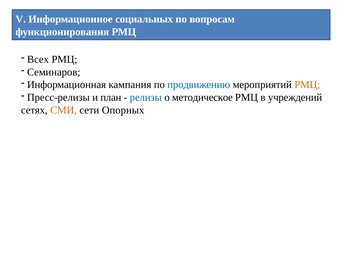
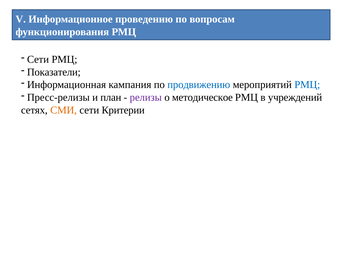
социальных: социальных -> проведению
Всех at (38, 59): Всех -> Сети
Семинаров: Семинаров -> Показатели
РМЦ at (307, 85) colour: orange -> blue
релизы colour: blue -> purple
Опорных: Опорных -> Критерии
